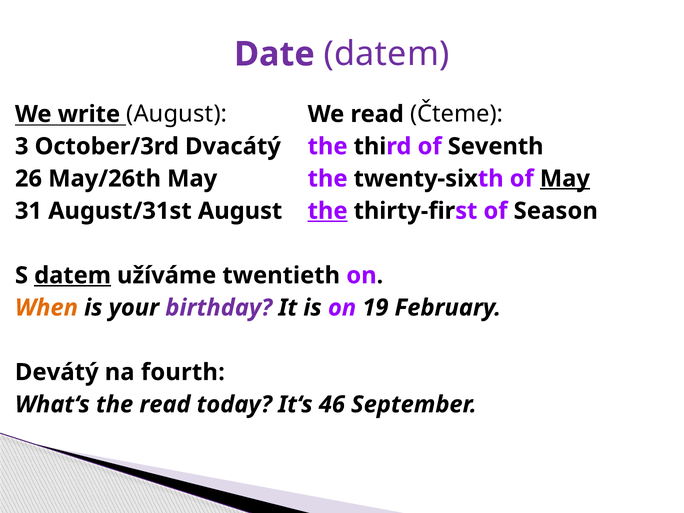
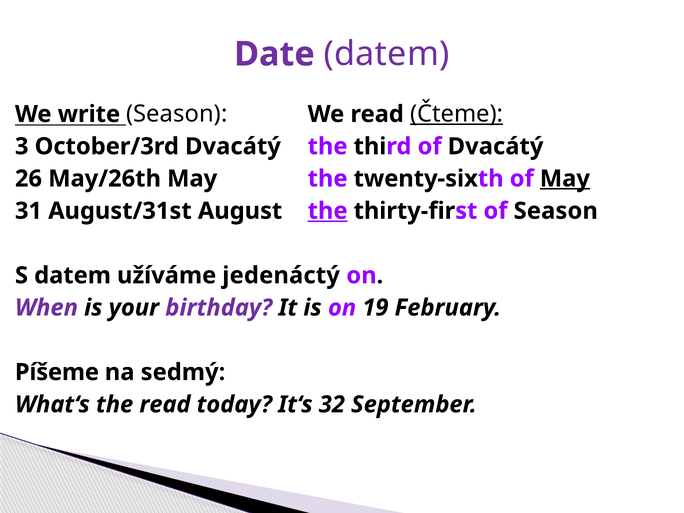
write August: August -> Season
Čteme underline: none -> present
of Seventh: Seventh -> Dvacátý
datem at (73, 275) underline: present -> none
twentieth: twentieth -> jedenáctý
When colour: orange -> purple
Devátý: Devátý -> Píšeme
fourth: fourth -> sedmý
46: 46 -> 32
